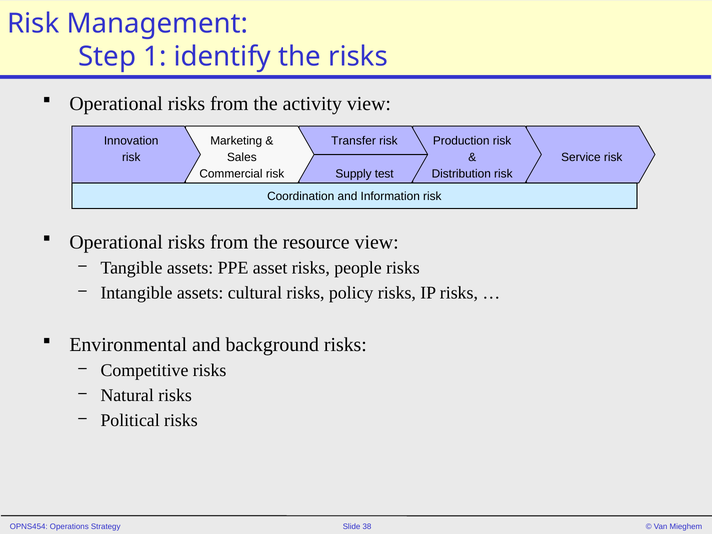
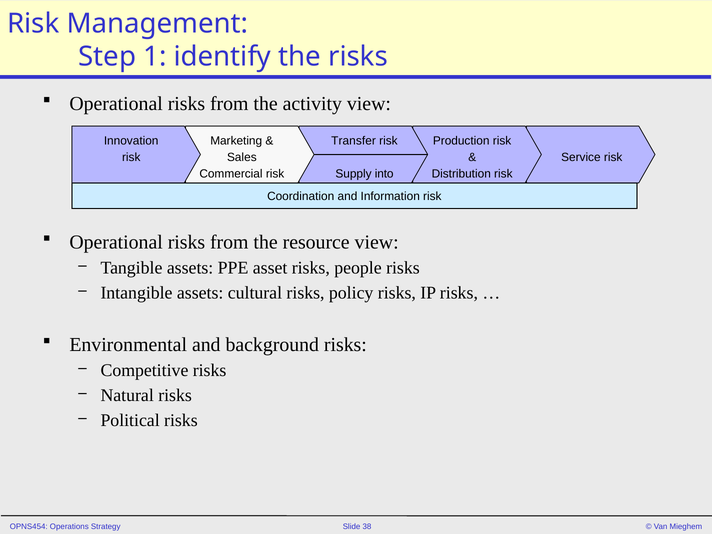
test: test -> into
